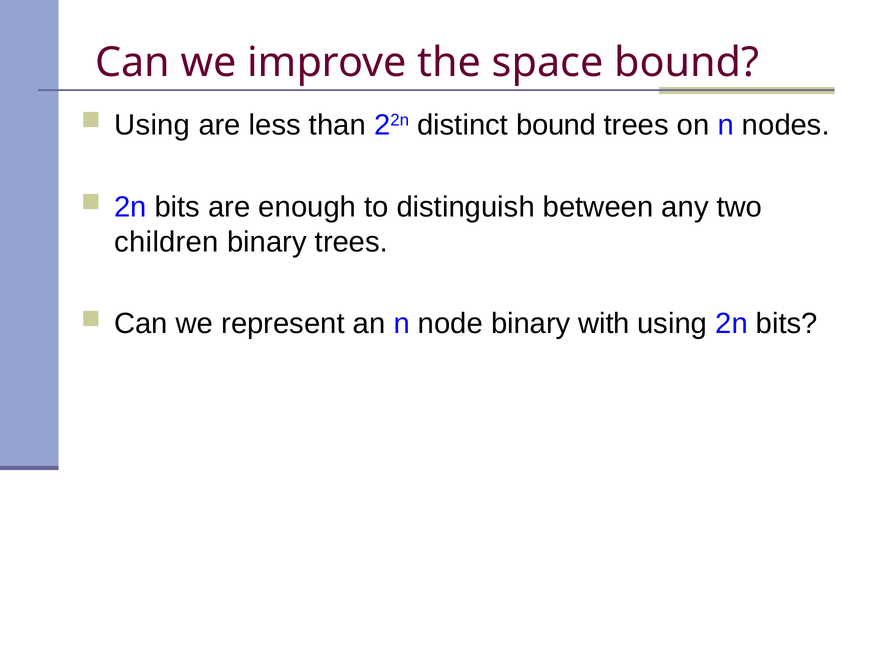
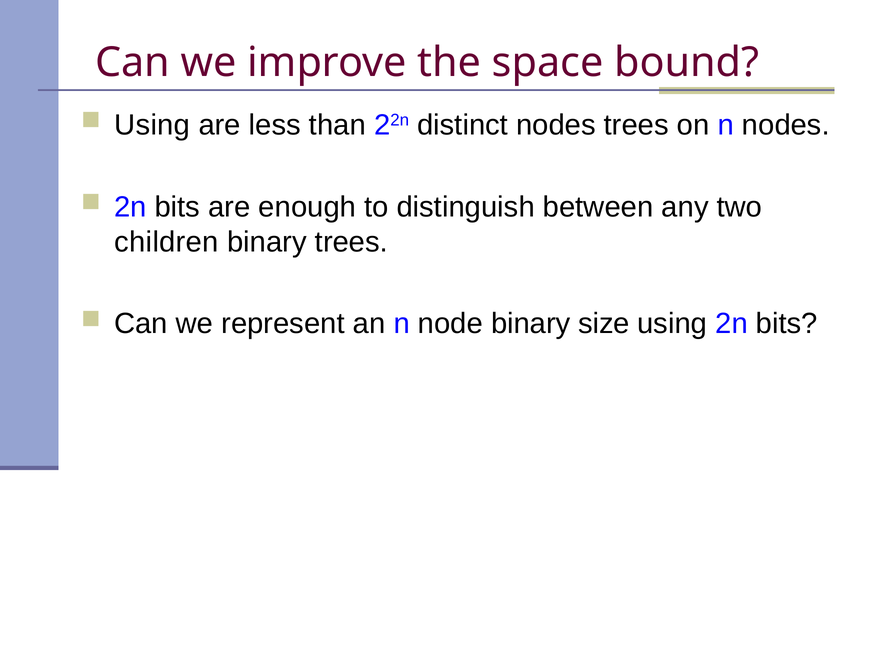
distinct bound: bound -> nodes
with: with -> size
